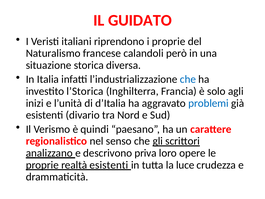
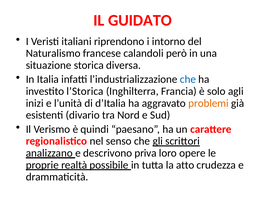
i proprie: proprie -> intorno
problemi colour: blue -> orange
realtà esistenti: esistenti -> possibile
luce: luce -> atto
